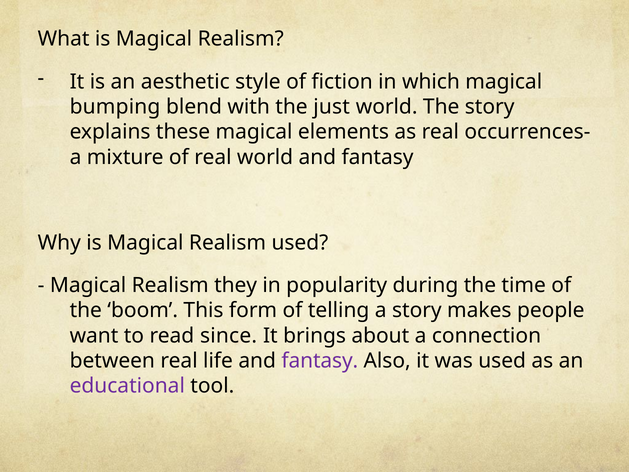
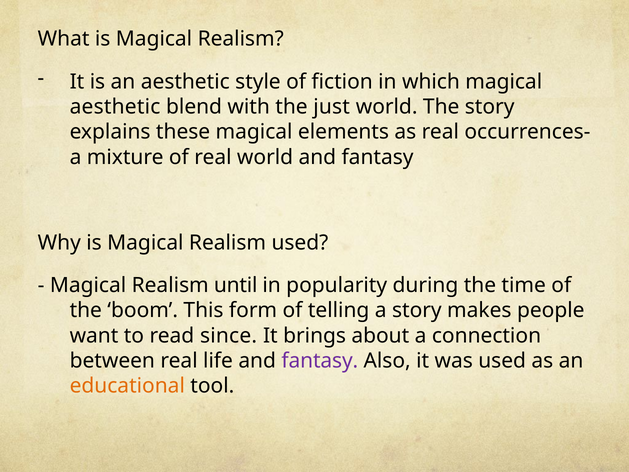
bumping at (115, 107): bumping -> aesthetic
they: they -> until
educational colour: purple -> orange
